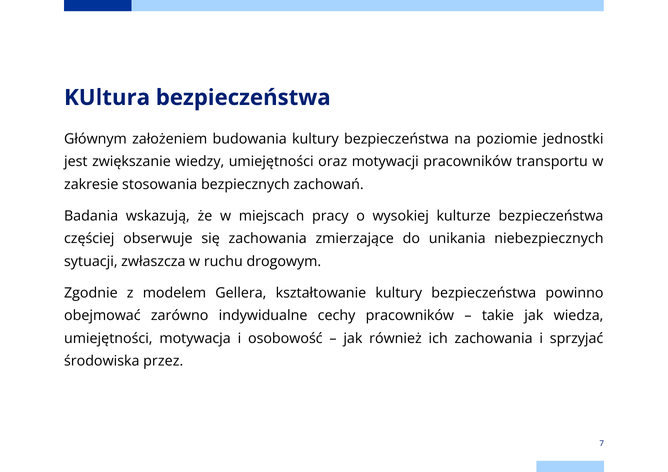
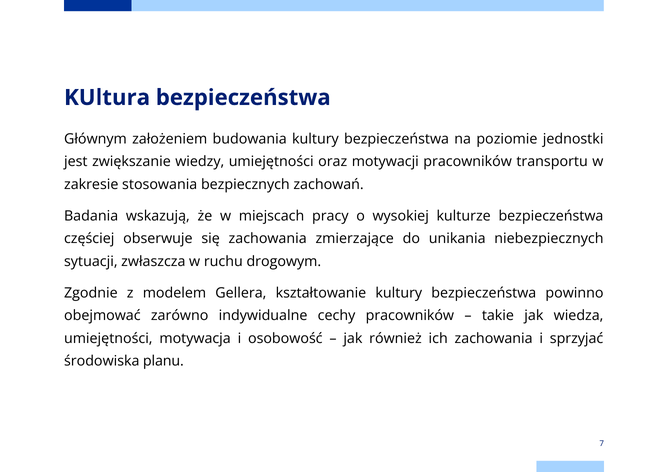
przez: przez -> planu
